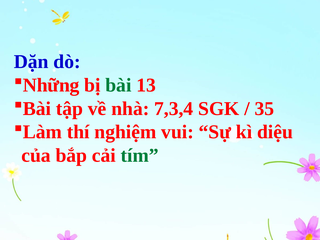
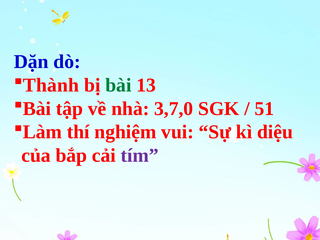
Những: Những -> Thành
7,3,4: 7,3,4 -> 3,7,0
35: 35 -> 51
tím colour: green -> purple
